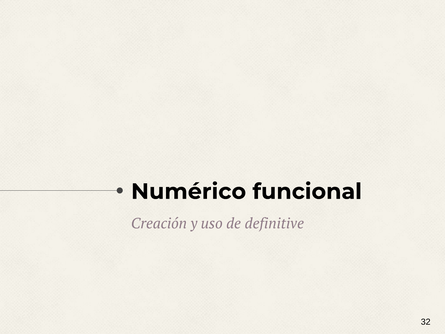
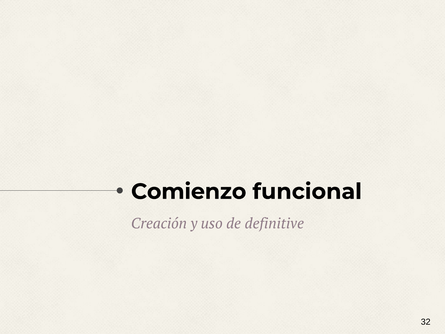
Numérico: Numérico -> Comienzo
